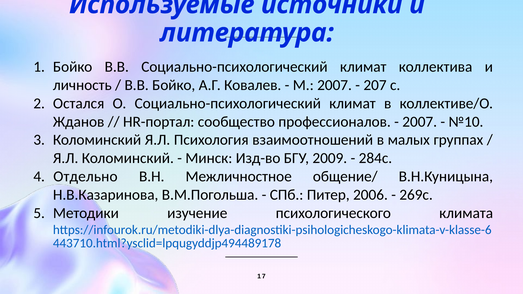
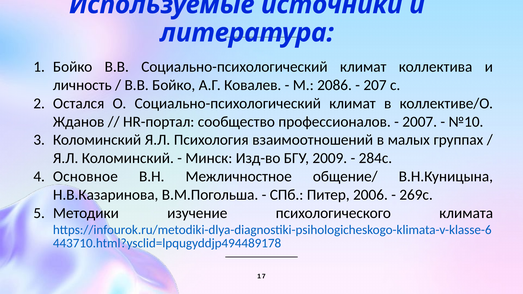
М 2007: 2007 -> 2086
Отдельно: Отдельно -> Основное
